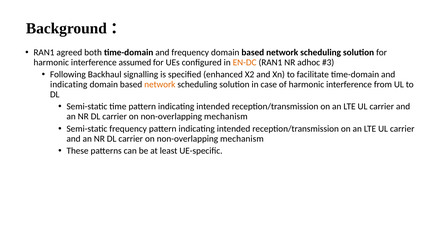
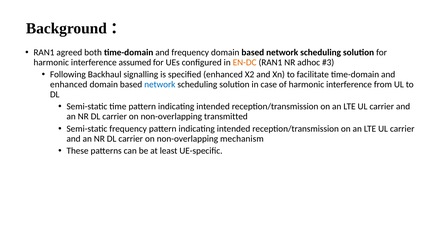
indicating at (69, 84): indicating -> enhanced
network at (160, 84) colour: orange -> blue
mechanism at (226, 116): mechanism -> transmitted
